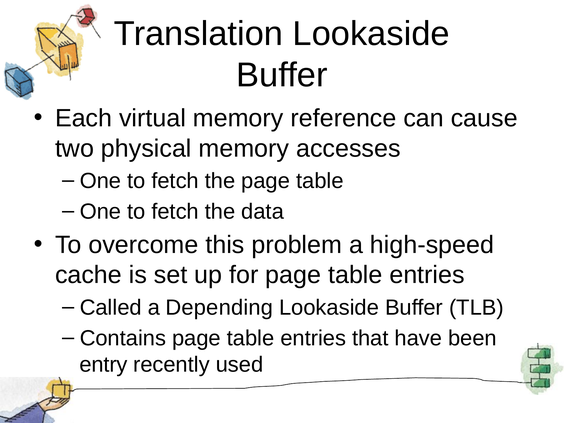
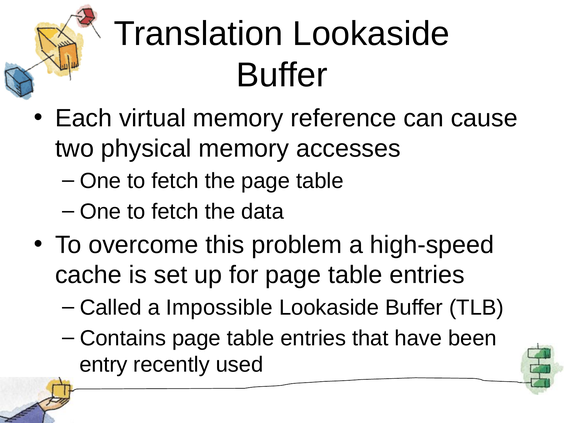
Depending: Depending -> Impossible
